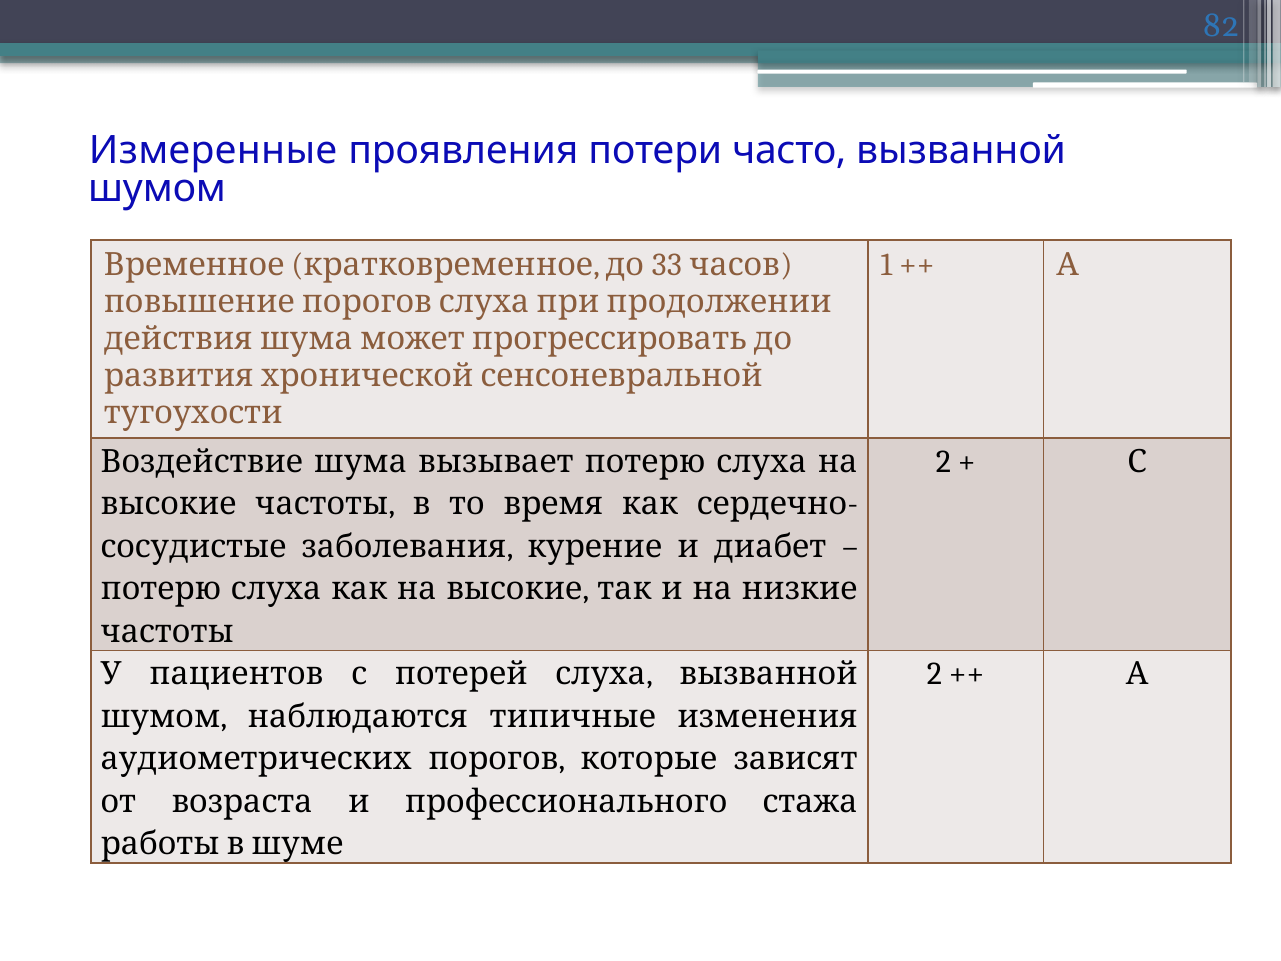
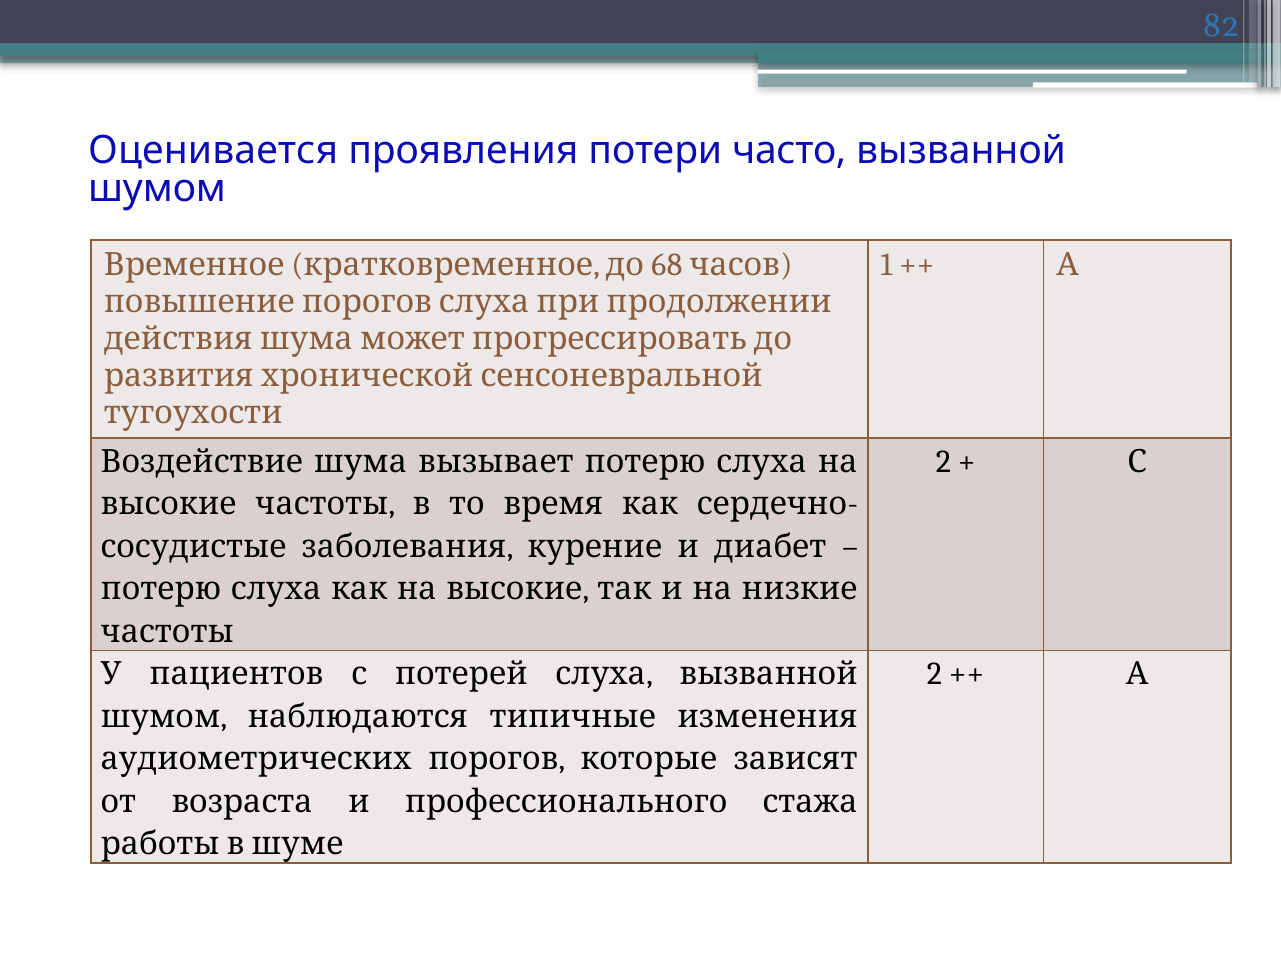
Измеренные: Измеренные -> Оценивается
33: 33 -> 68
